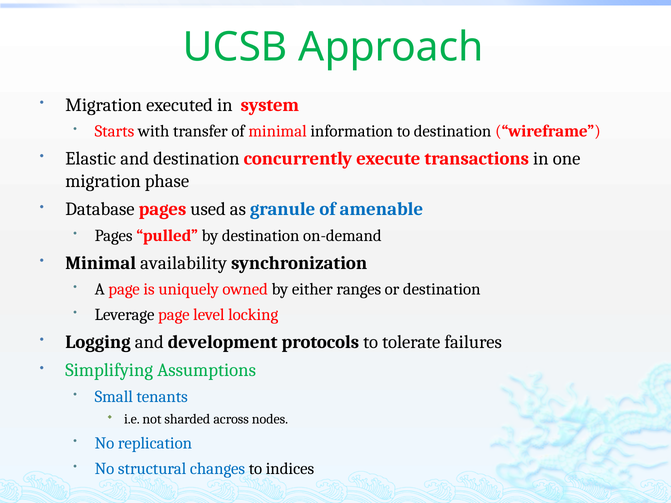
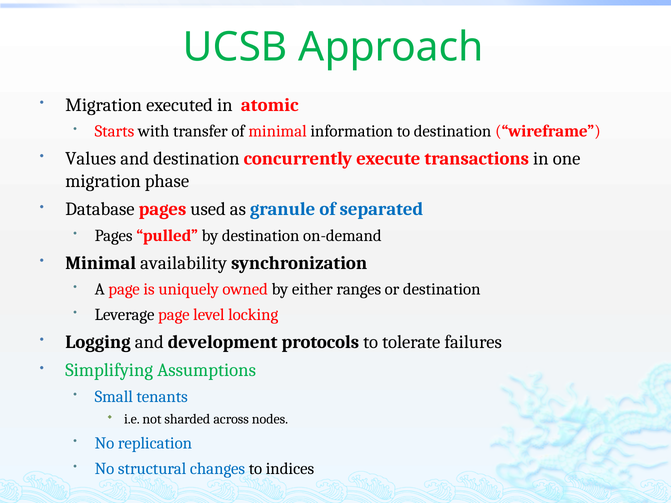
system: system -> atomic
Elastic: Elastic -> Values
amenable: amenable -> separated
